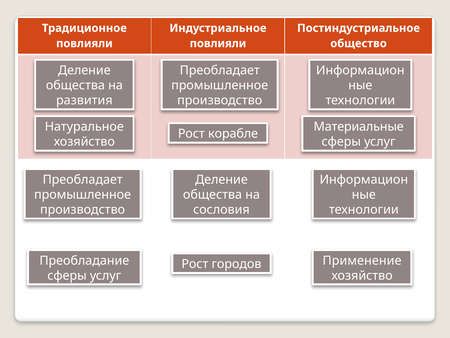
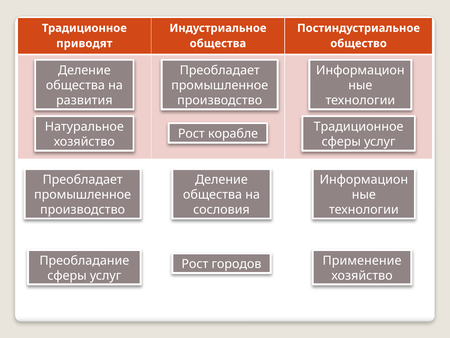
повлияли at (84, 43): повлияли -> приводят
повлияли at (218, 43): повлияли -> общества
Материальные at (359, 127): Материальные -> Традиционное
